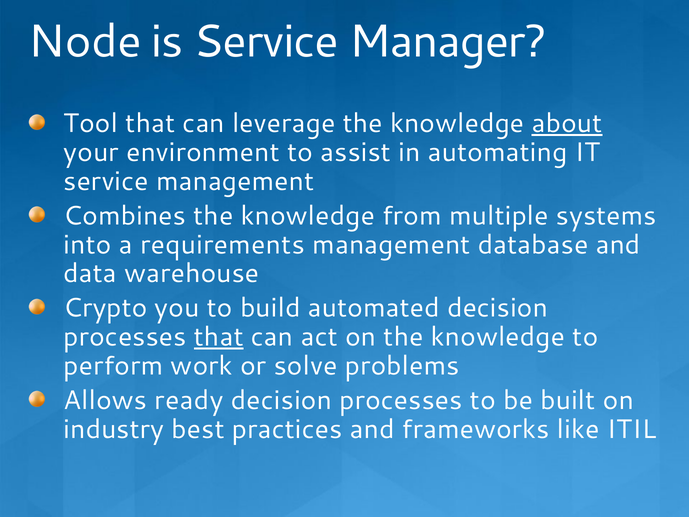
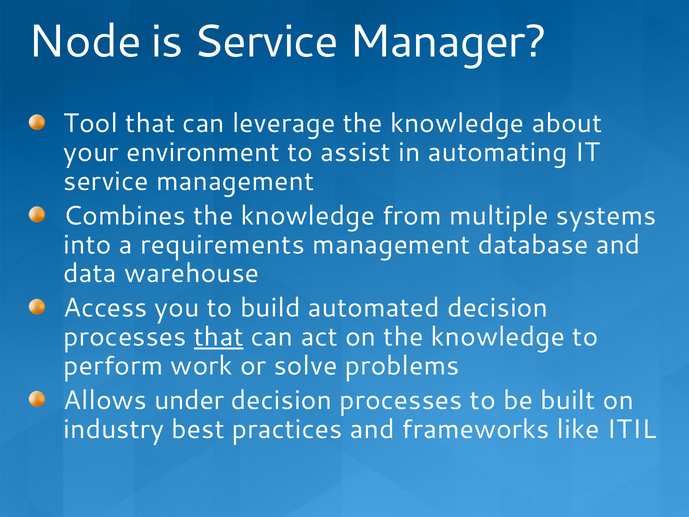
about underline: present -> none
Crypto: Crypto -> Access
ready: ready -> under
